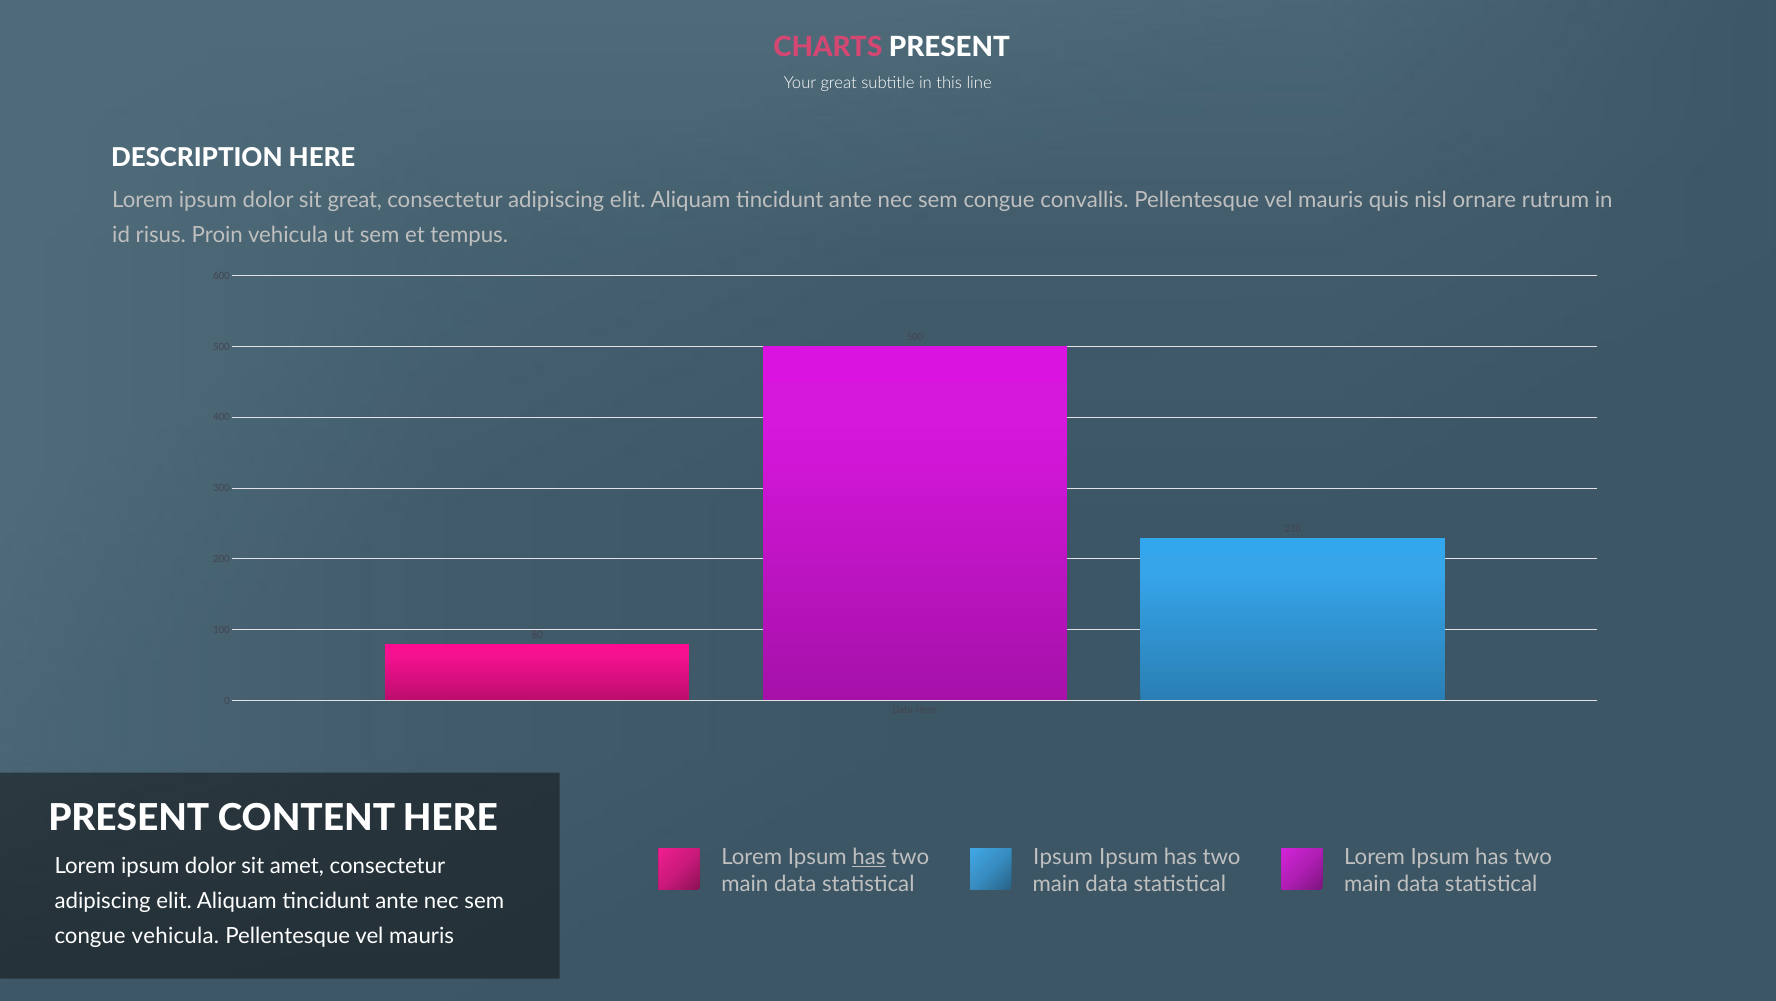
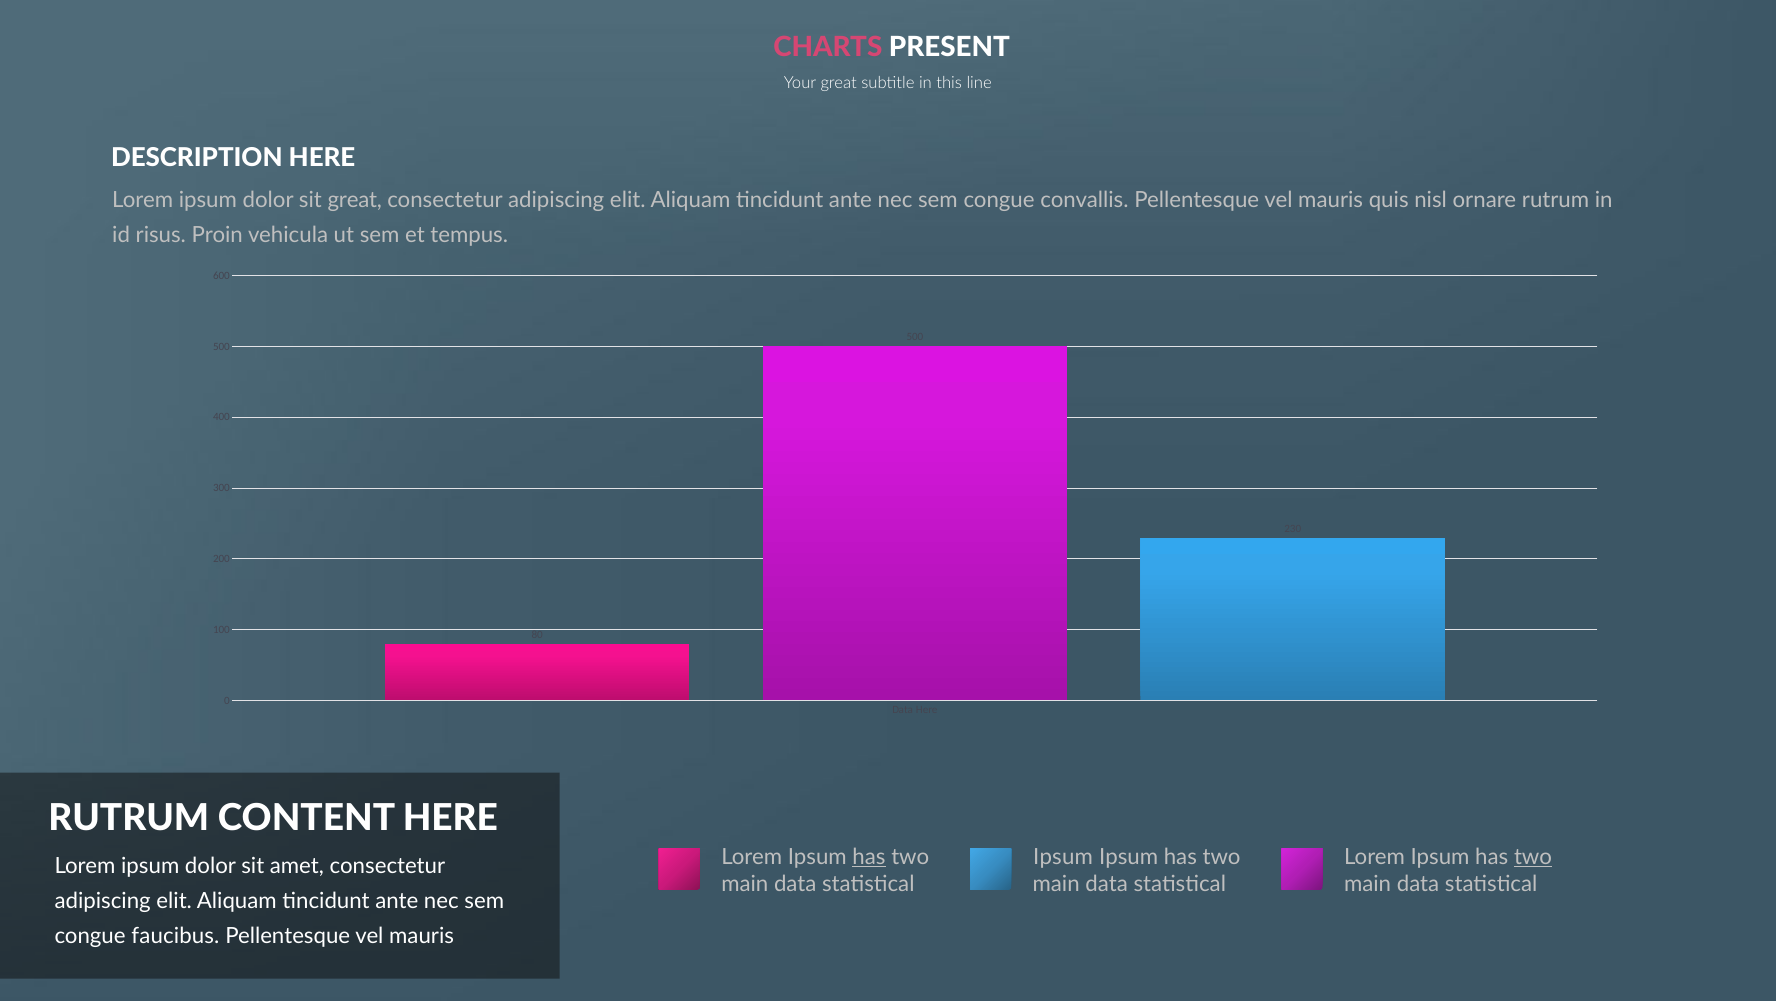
PRESENT at (129, 818): PRESENT -> RUTRUM
two at (1533, 857) underline: none -> present
congue vehicula: vehicula -> faucibus
